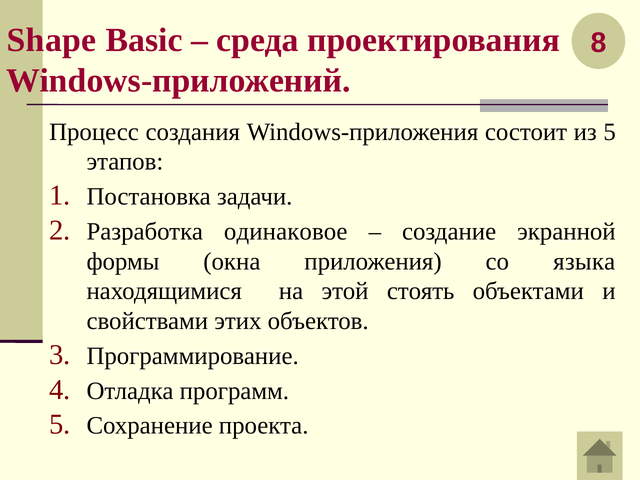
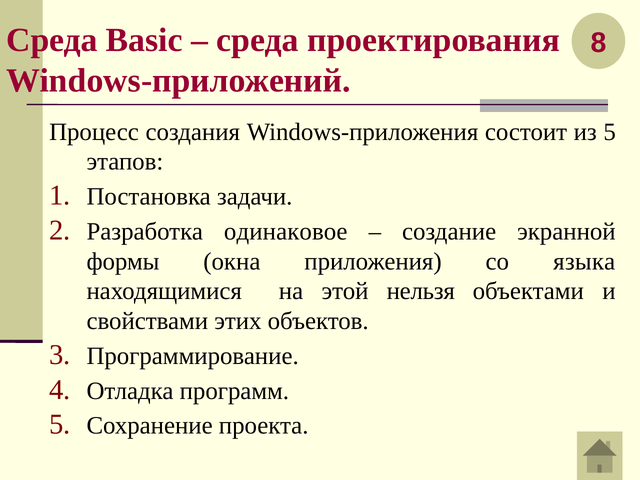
Shape at (52, 40): Shape -> Среда
стоять: стоять -> нельзя
